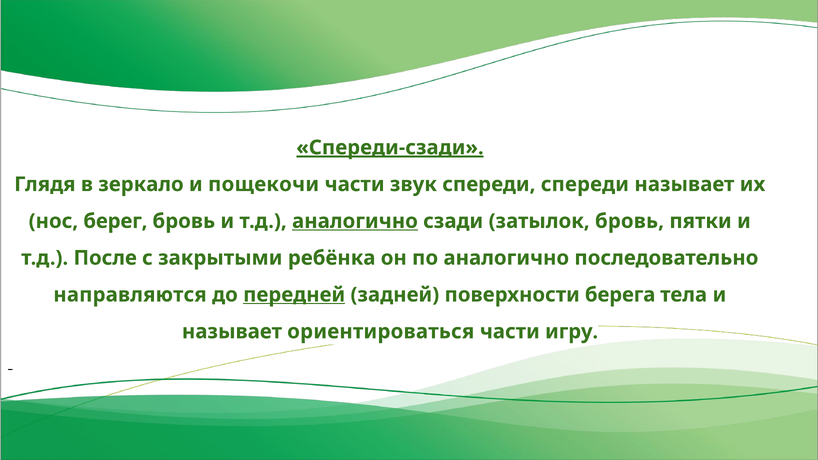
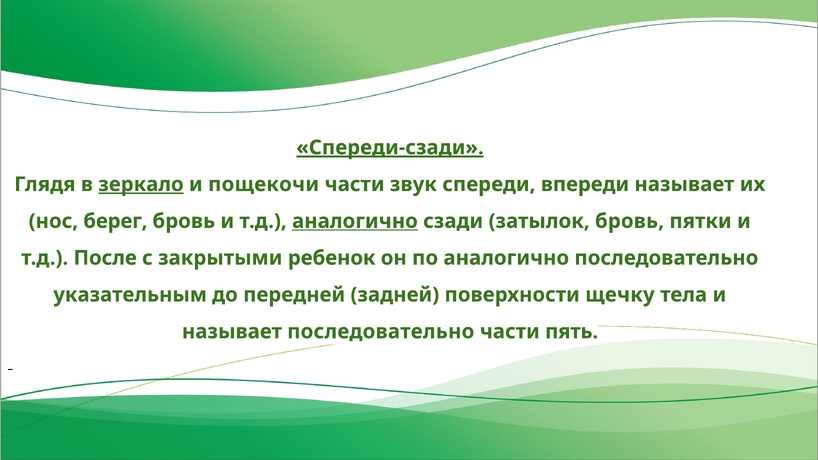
зеркало underline: none -> present
спереди спереди: спереди -> впереди
ребёнка: ребёнка -> ребенок
направляются: направляются -> указательным
передней underline: present -> none
берега: берега -> щечку
называет ориентироваться: ориентироваться -> последовательно
игру: игру -> пять
